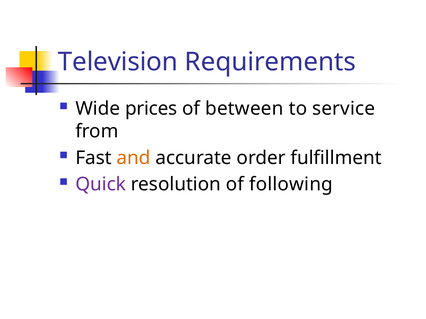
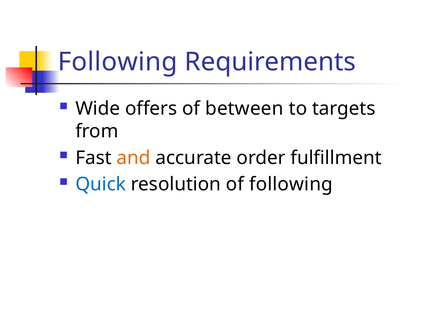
Television at (118, 62): Television -> Following
prices: prices -> offers
service: service -> targets
Quick colour: purple -> blue
